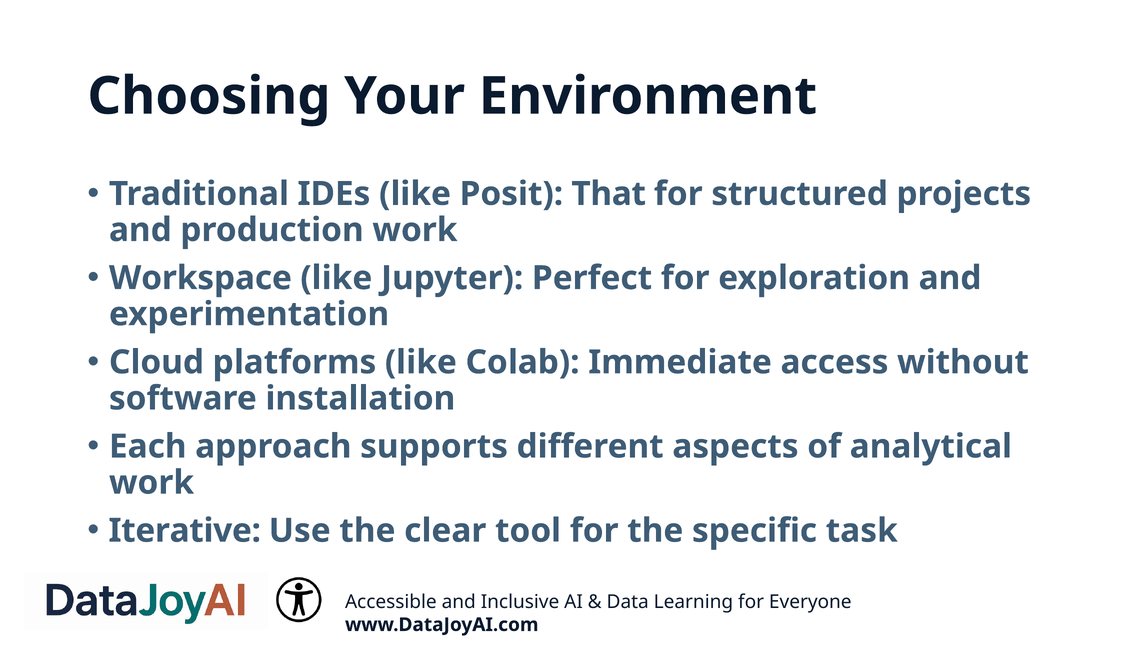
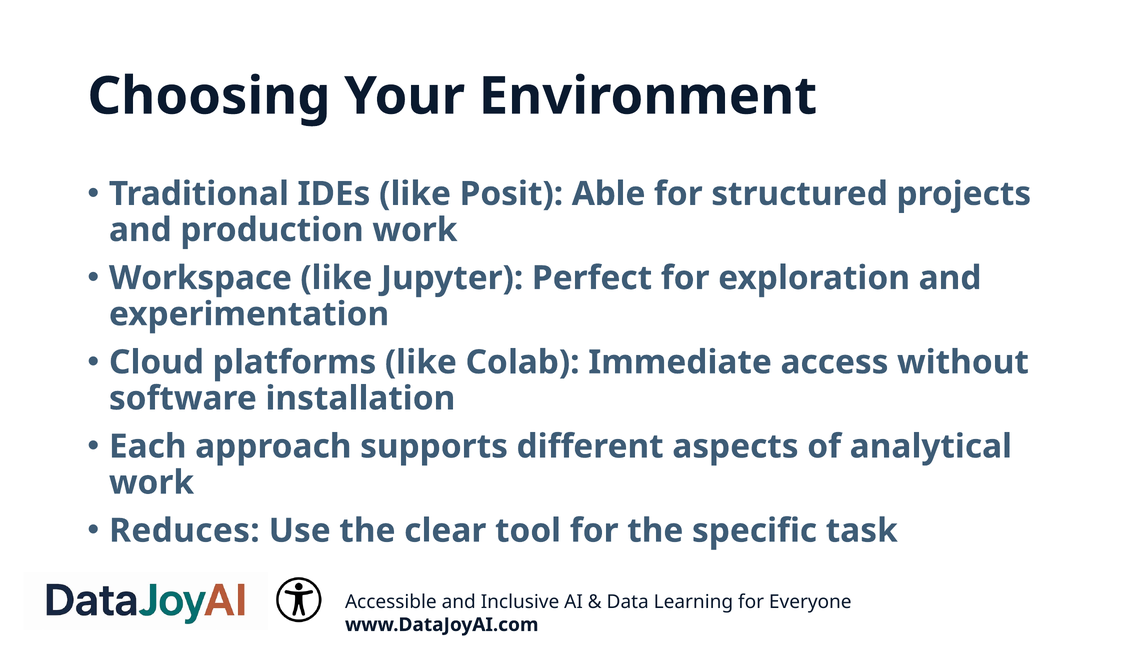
That: That -> Able
Iterative: Iterative -> Reduces
